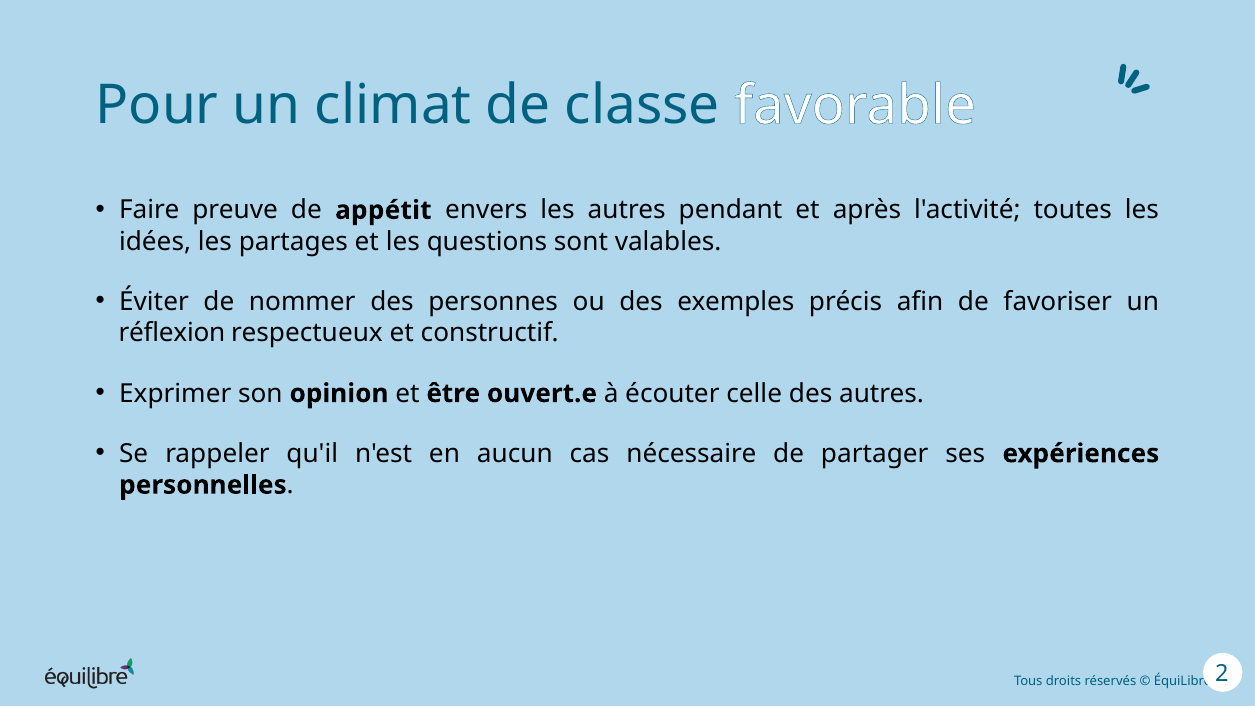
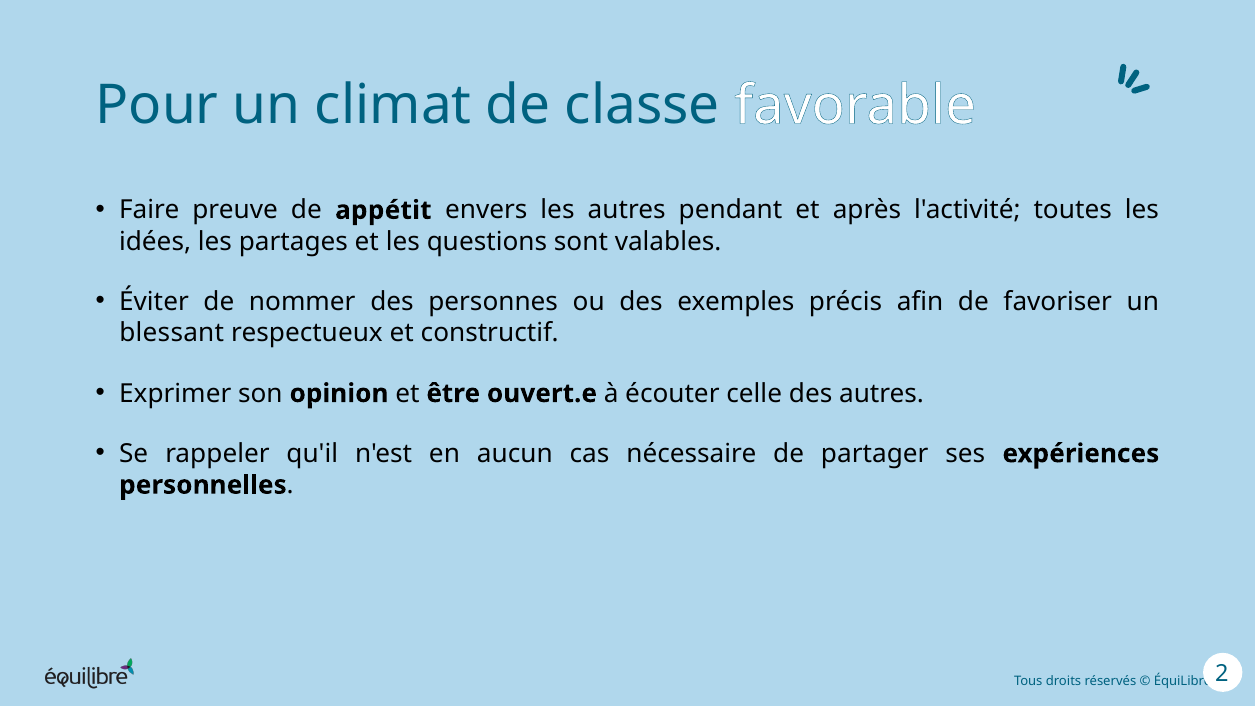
réflexion: réflexion -> blessant
